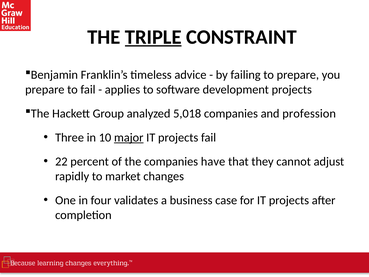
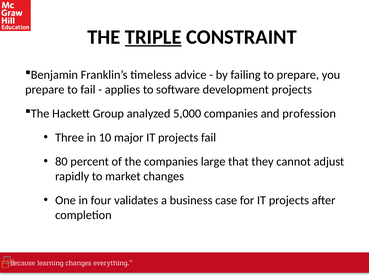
5,018: 5,018 -> 5,000
major underline: present -> none
22: 22 -> 80
have: have -> large
